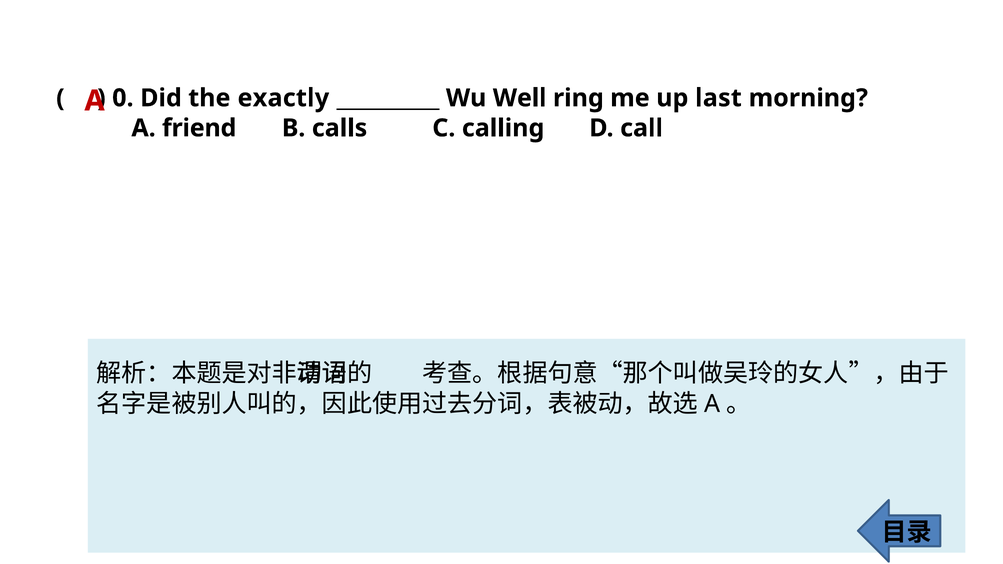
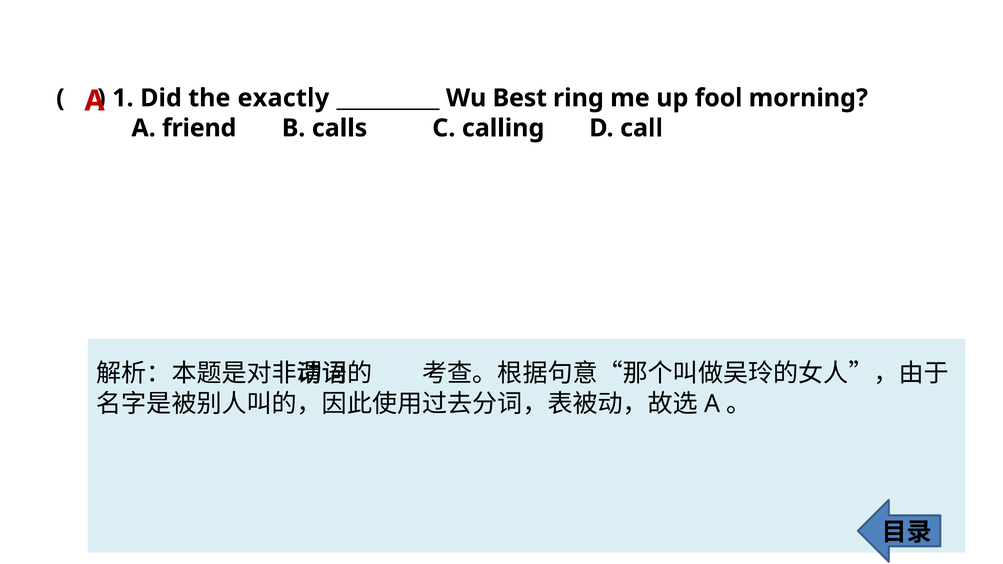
0: 0 -> 1
Well: Well -> Best
last: last -> fool
